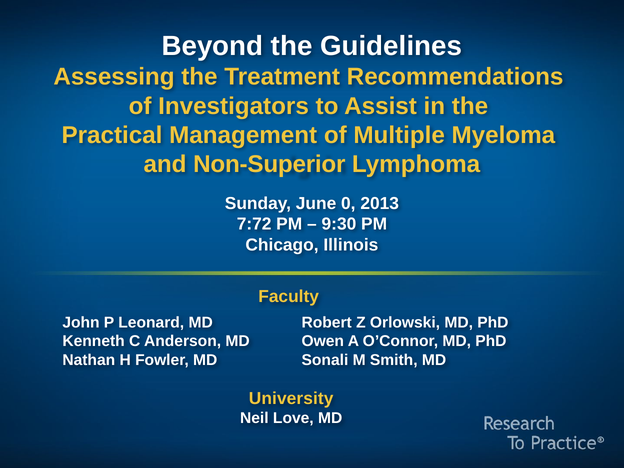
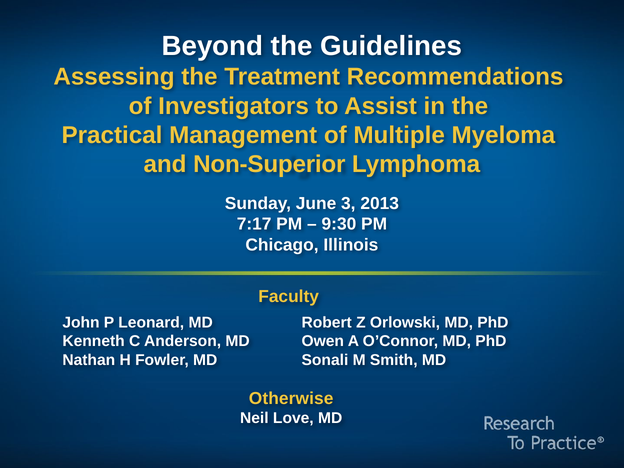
0: 0 -> 3
7:72: 7:72 -> 7:17
University: University -> Otherwise
